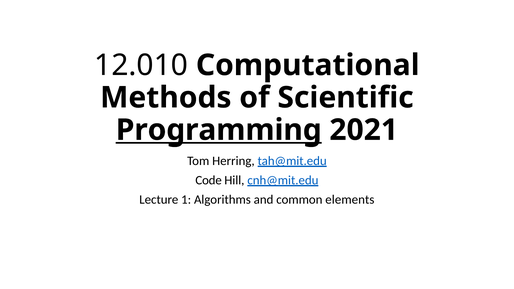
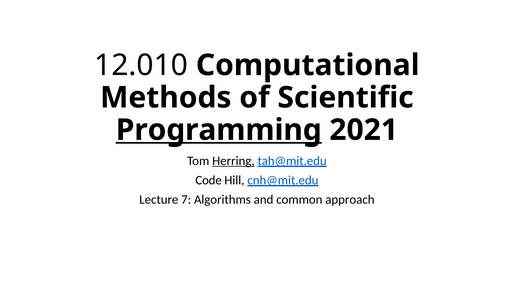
Herring underline: none -> present
1: 1 -> 7
elements: elements -> approach
